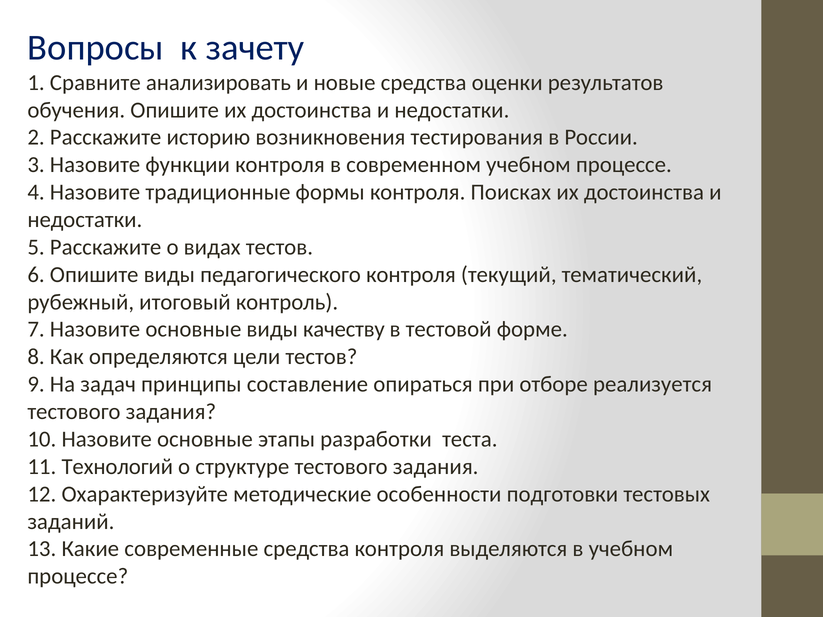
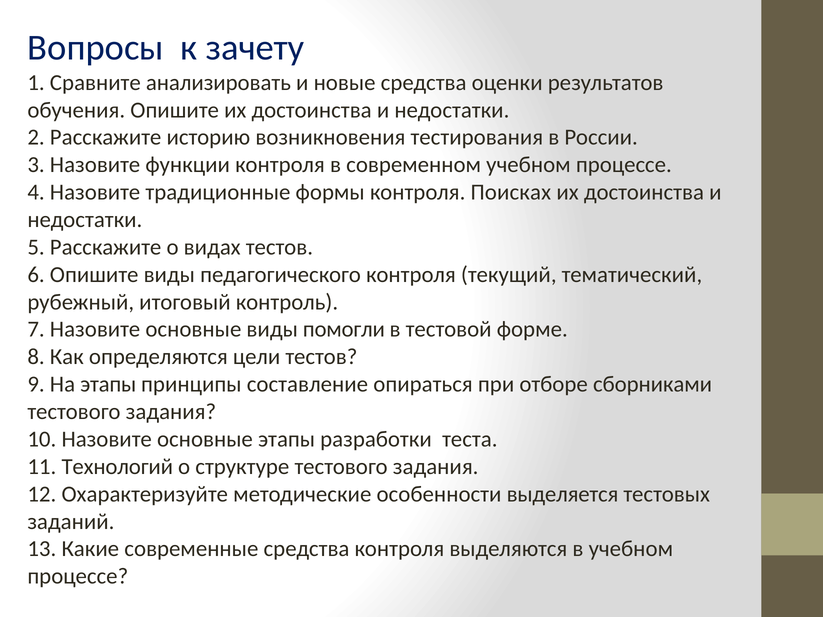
качеству: качеству -> помогли
На задач: задач -> этапы
реализуется: реализуется -> сборниками
подготовки: подготовки -> выделяется
